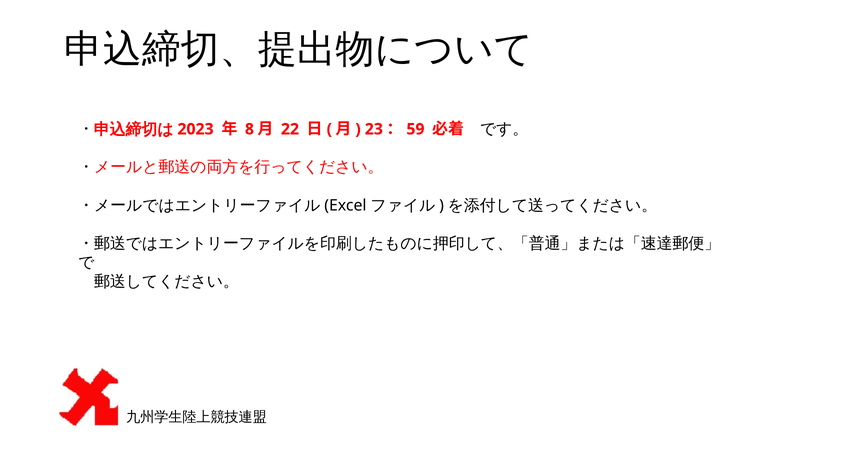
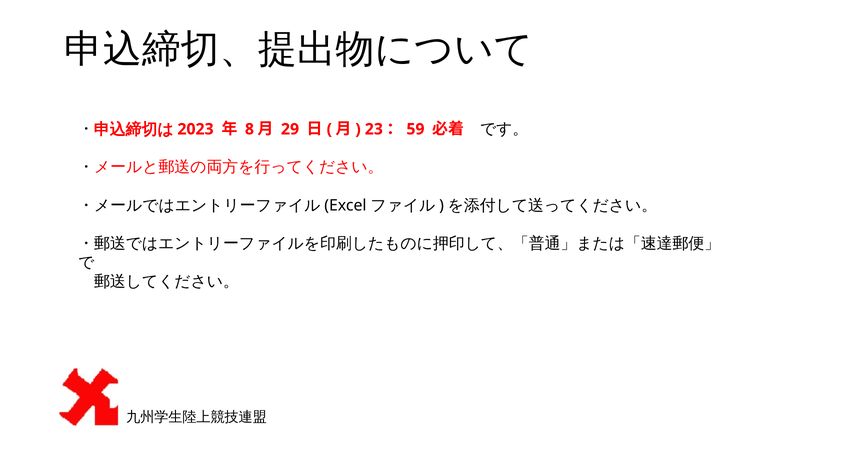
22: 22 -> 29
